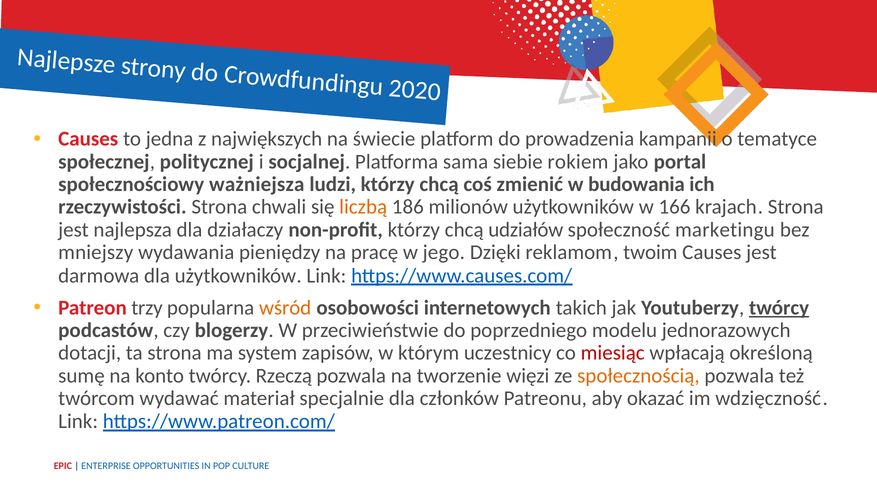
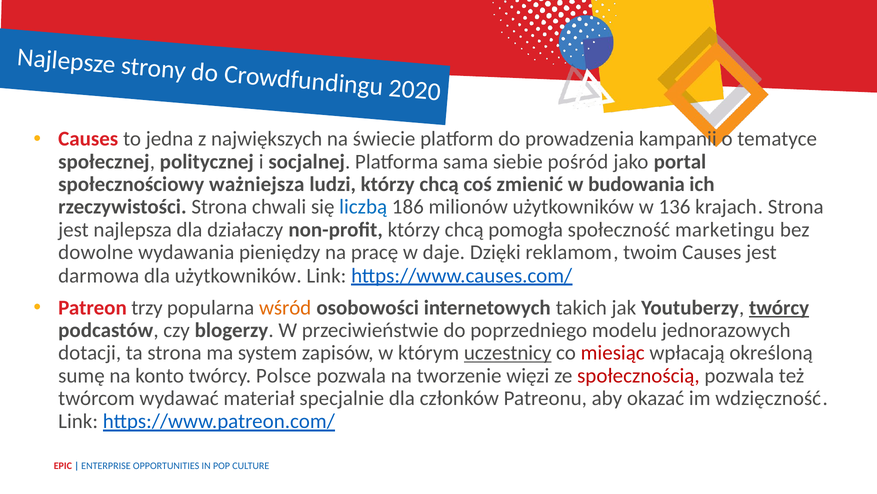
rokiem: rokiem -> pośród
liczbą colour: orange -> blue
166: 166 -> 136
udziałów: udziałów -> pomogła
mniejszy: mniejszy -> dowolne
jego: jego -> daje
uczestnicy underline: none -> present
Rzeczą: Rzeczą -> Polsce
społecznością colour: orange -> red
